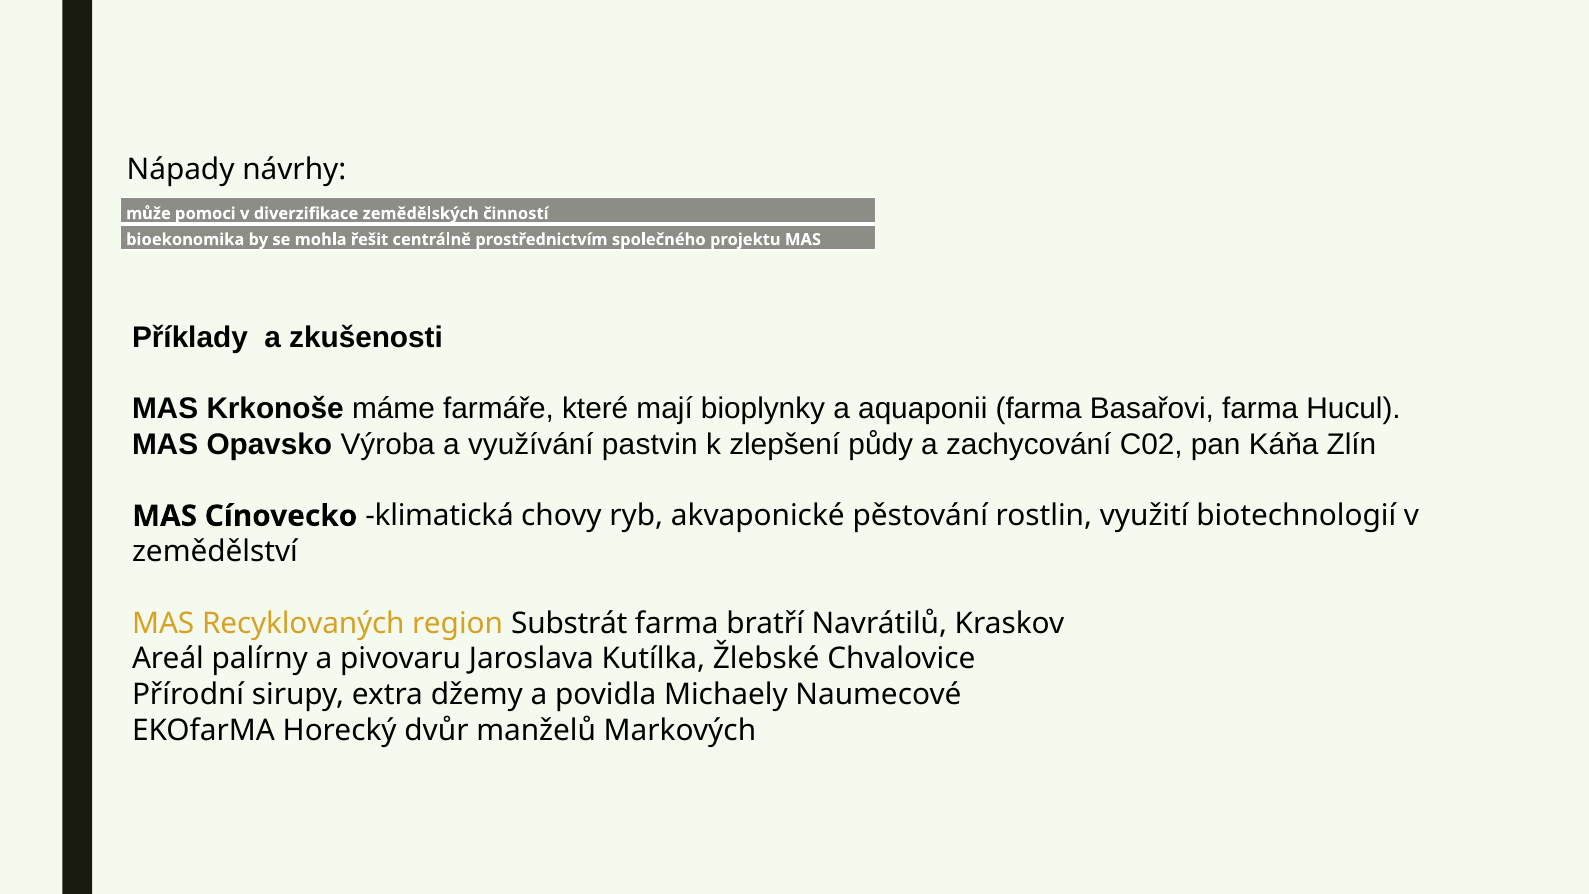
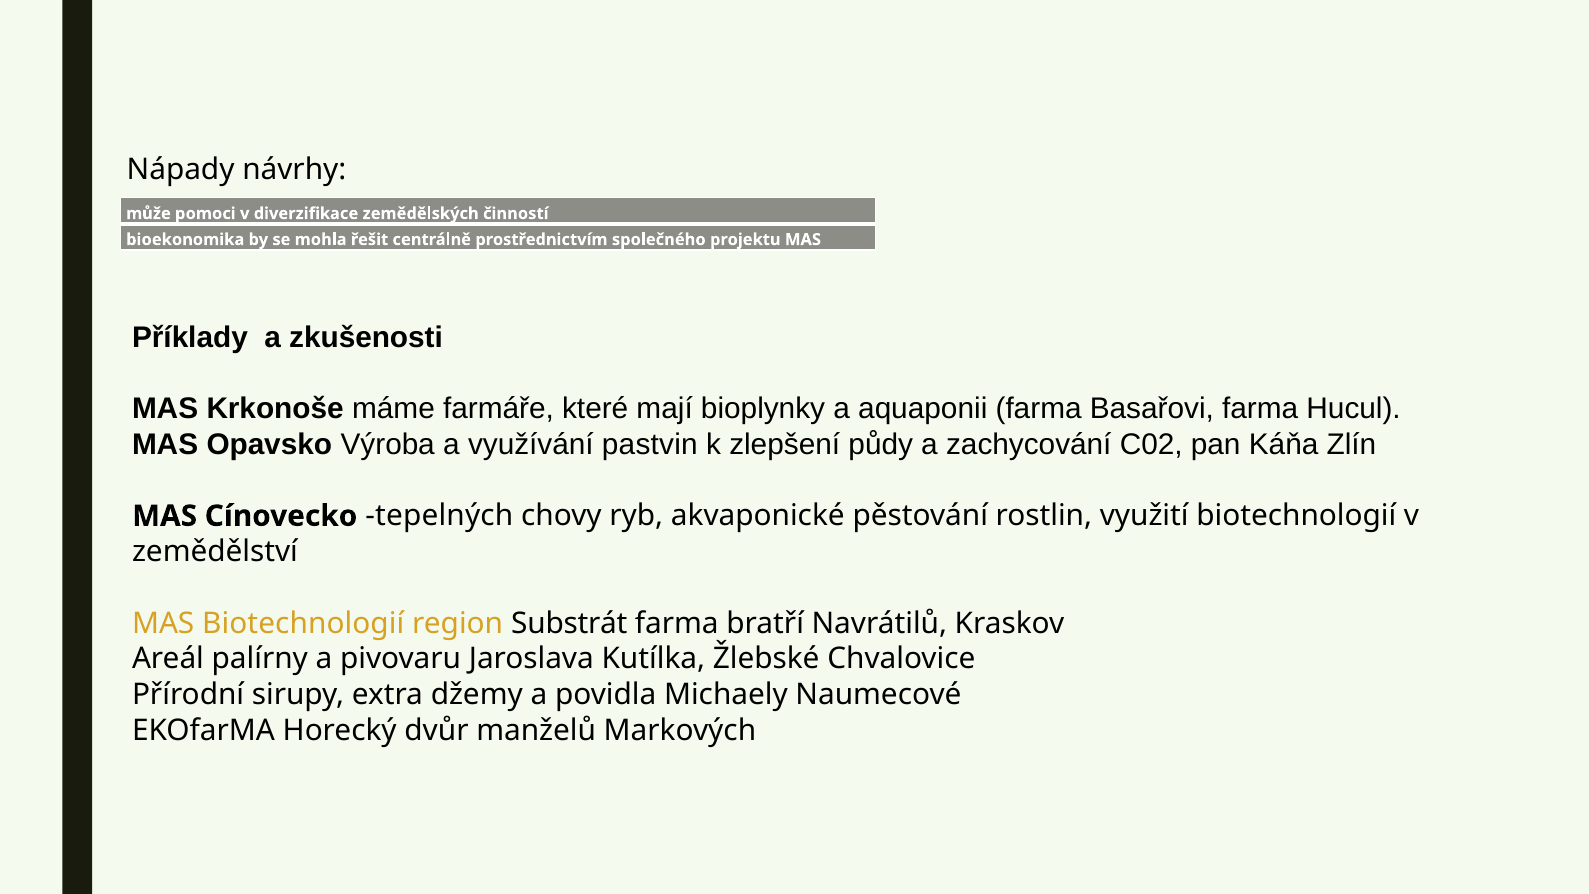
klimatická: klimatická -> tepelných
MAS Recyklovaných: Recyklovaných -> Biotechnologií
